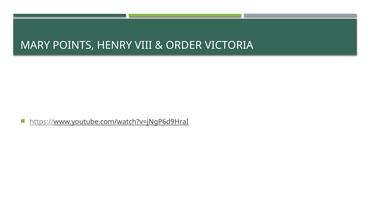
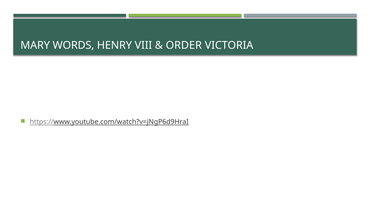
POINTS: POINTS -> WORDS
